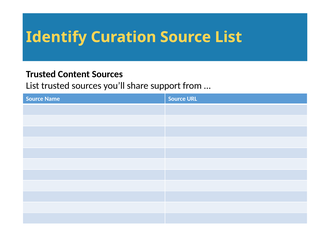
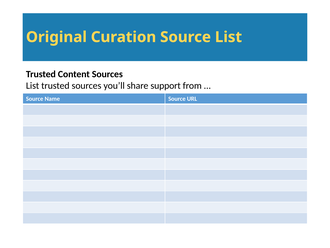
Identify: Identify -> Original
